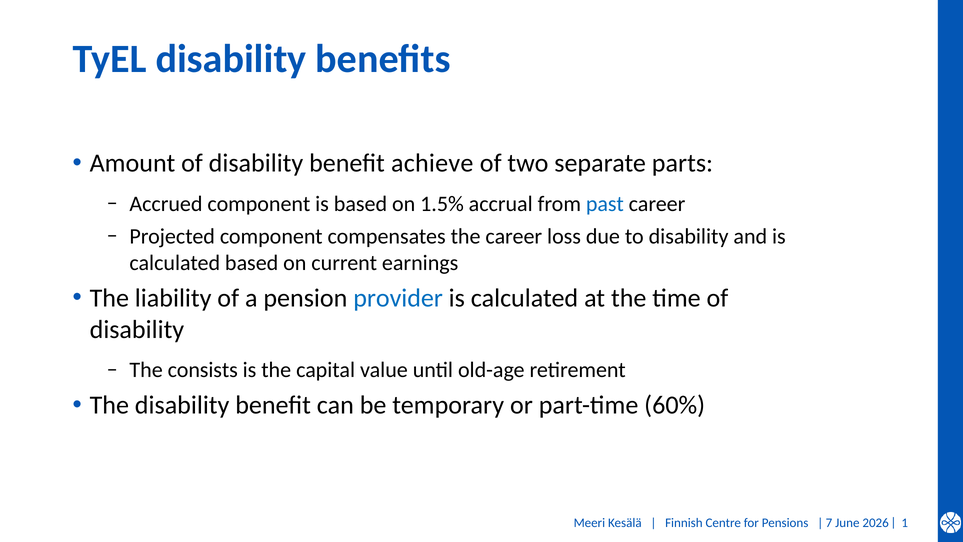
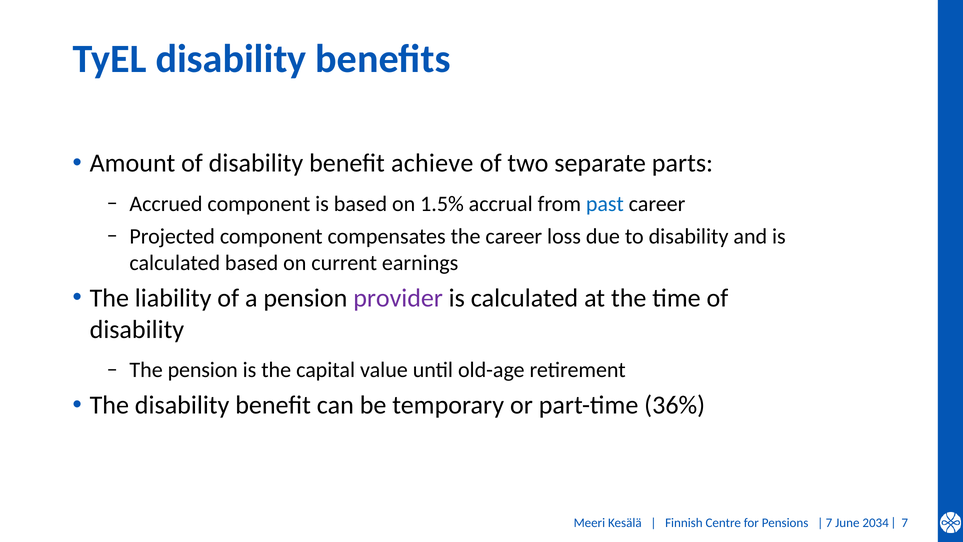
provider colour: blue -> purple
The consists: consists -> pension
60%: 60% -> 36%
1 at (905, 523): 1 -> 7
2026: 2026 -> 2034
